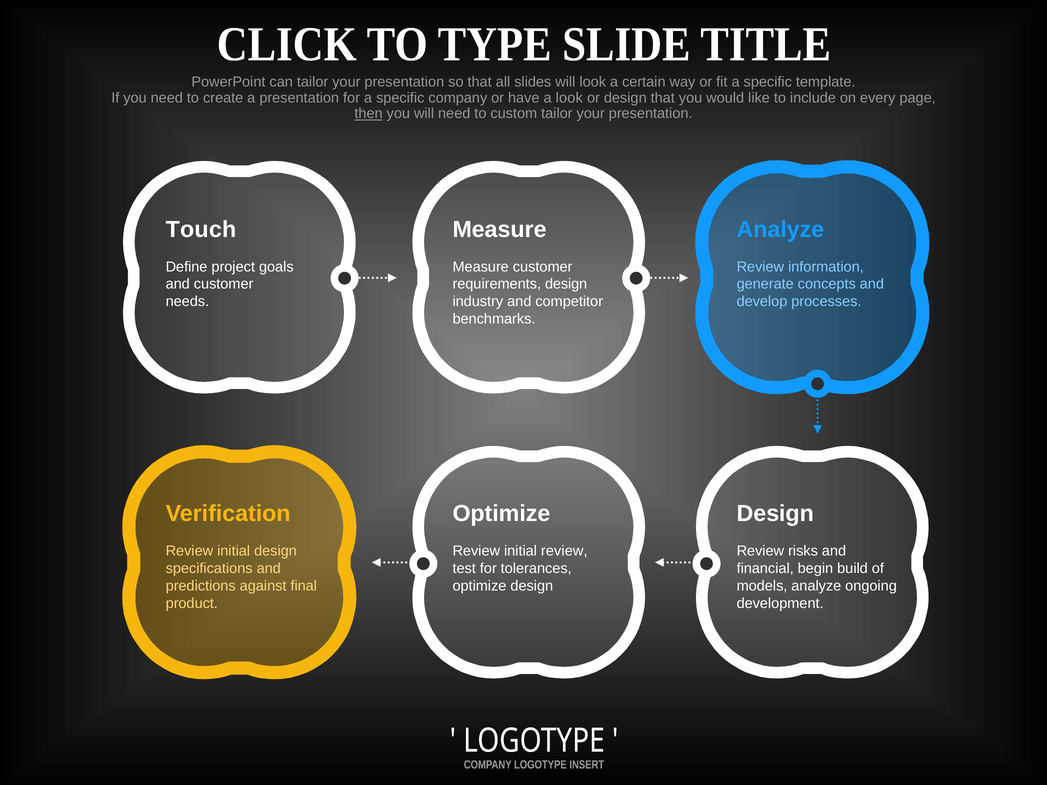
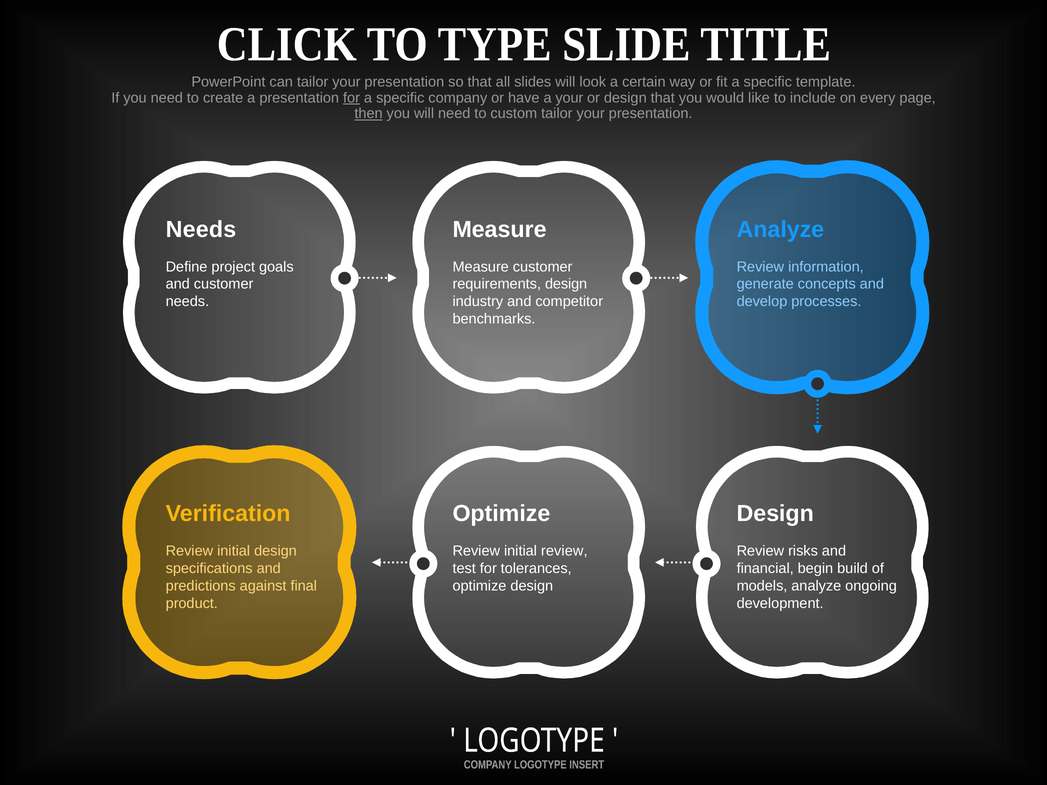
for at (352, 98) underline: none -> present
a look: look -> your
Touch at (201, 229): Touch -> Needs
